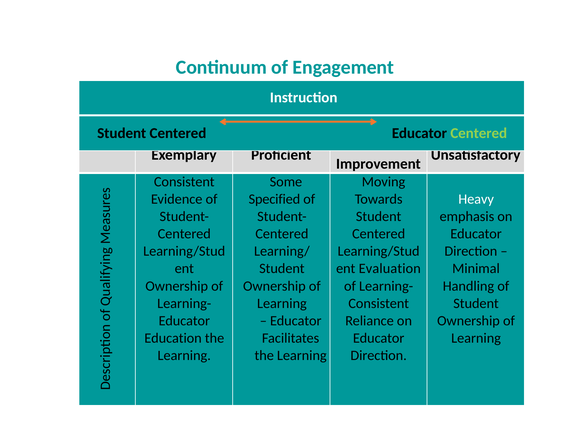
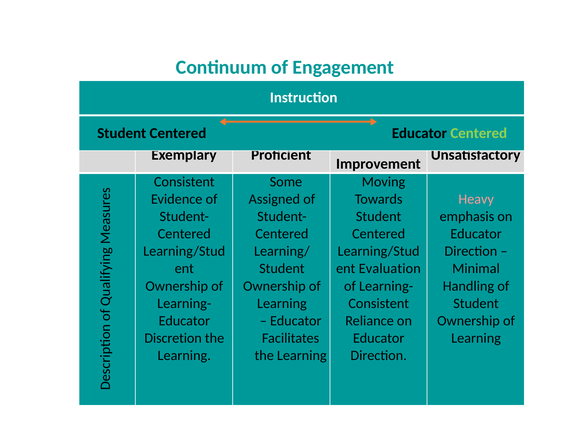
Specified: Specified -> Assigned
Heavy colour: white -> pink
Education: Education -> Discretion
